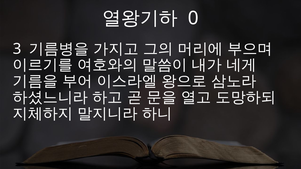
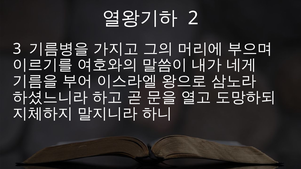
0: 0 -> 2
